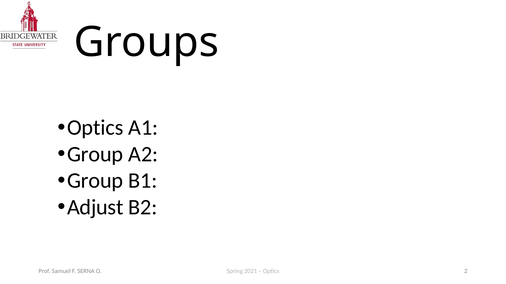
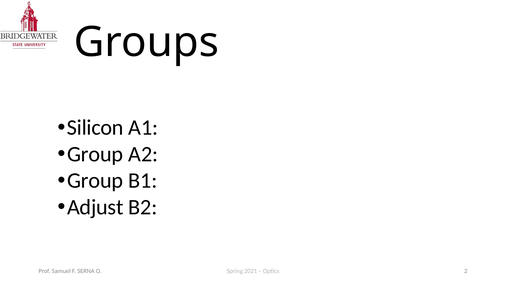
Optics at (95, 128): Optics -> Silicon
